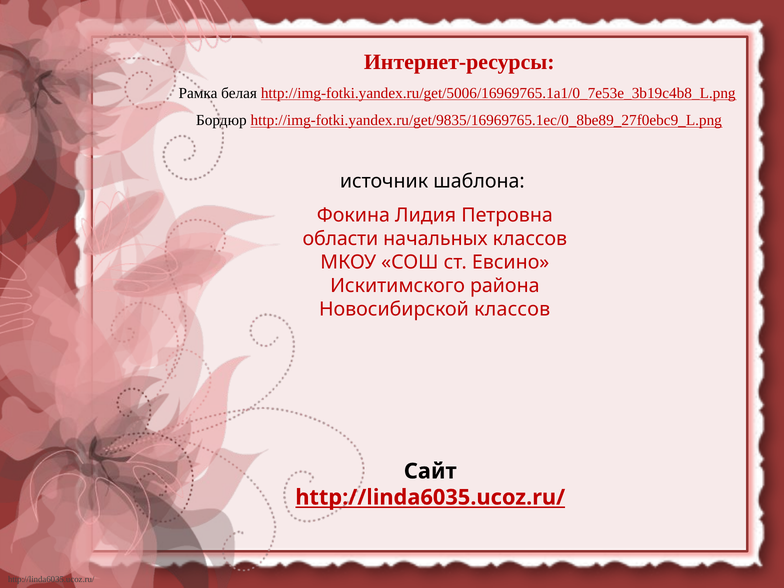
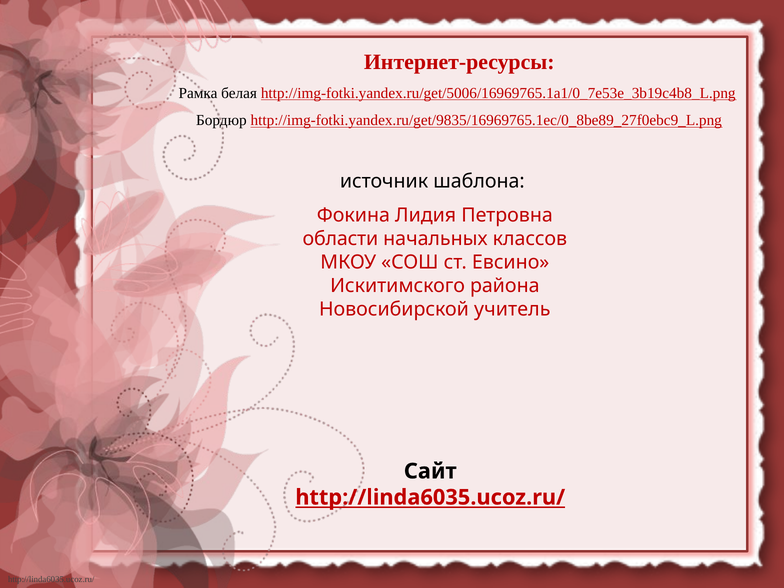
Новосибирской классов: классов -> учитель
